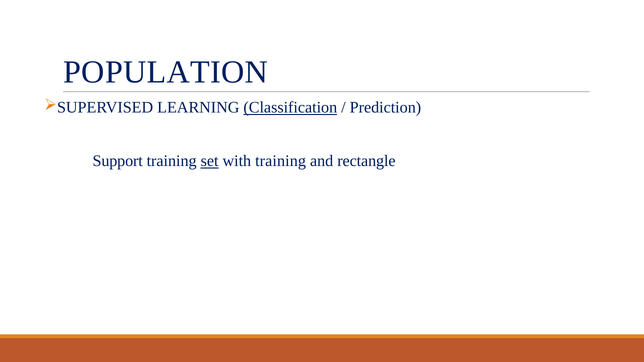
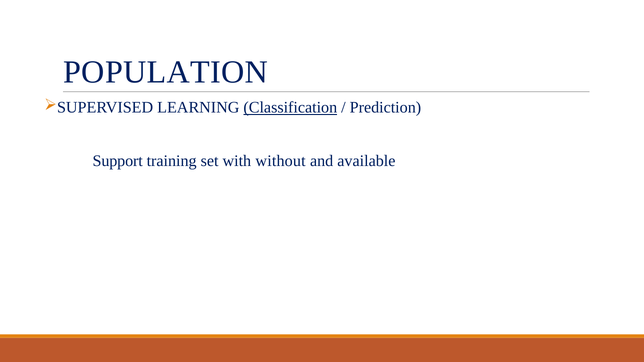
set underline: present -> none
with training: training -> without
rectangle: rectangle -> available
